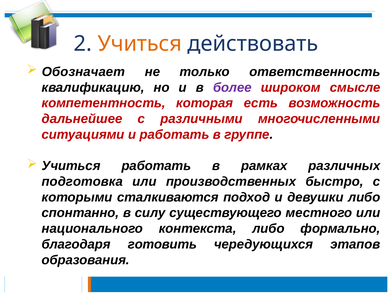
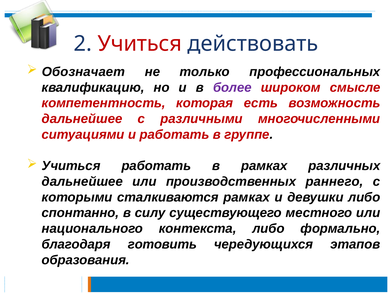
Учиться at (140, 44) colour: orange -> red
ответственность: ответственность -> профессиональных
подготовка at (82, 182): подготовка -> дальнейшее
быстро: быстро -> раннего
сталкиваются подход: подход -> рамках
